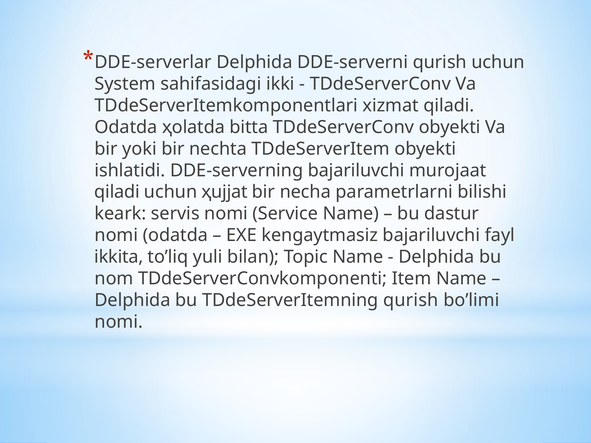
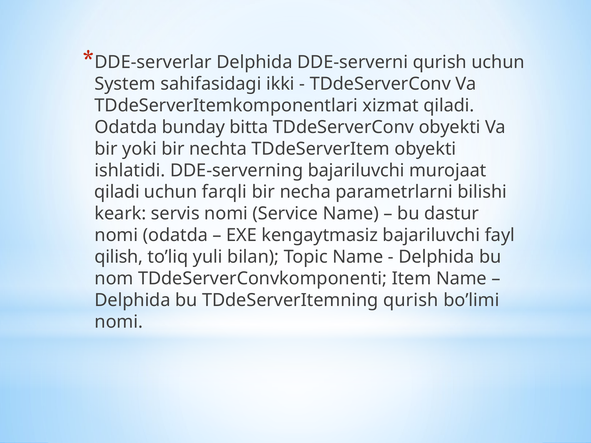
ҳolatda: ҳolatda -> bunday
ҳujjat: ҳujjat -> farqli
ikkita: ikkita -> qilish
